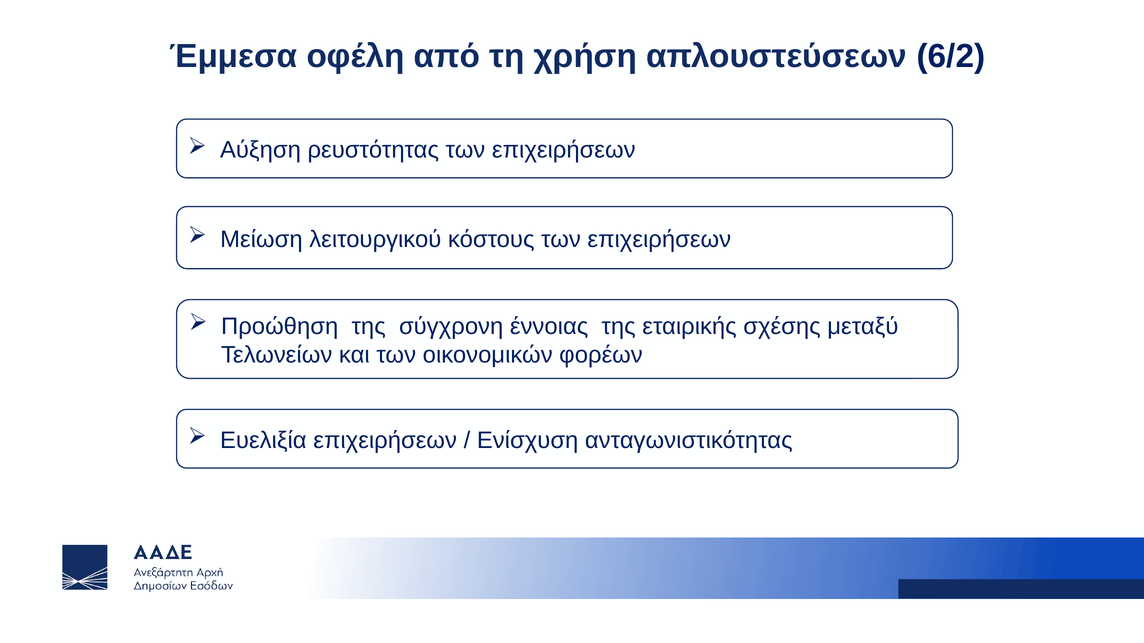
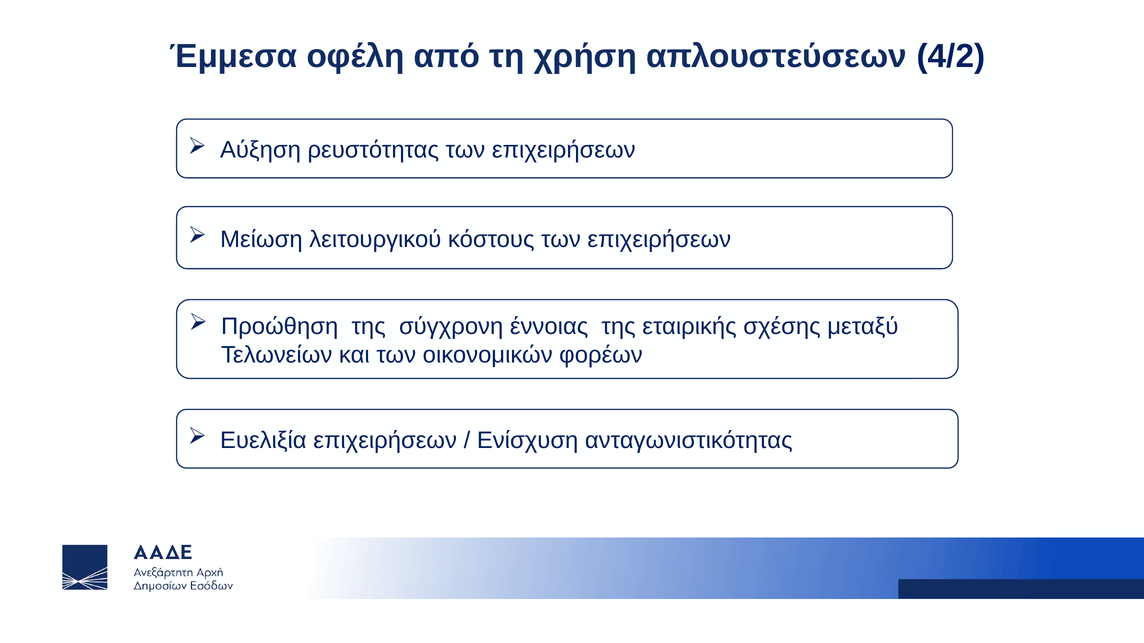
6/2: 6/2 -> 4/2
